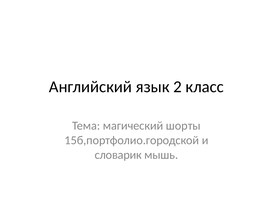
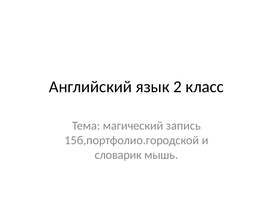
шорты: шорты -> запись
